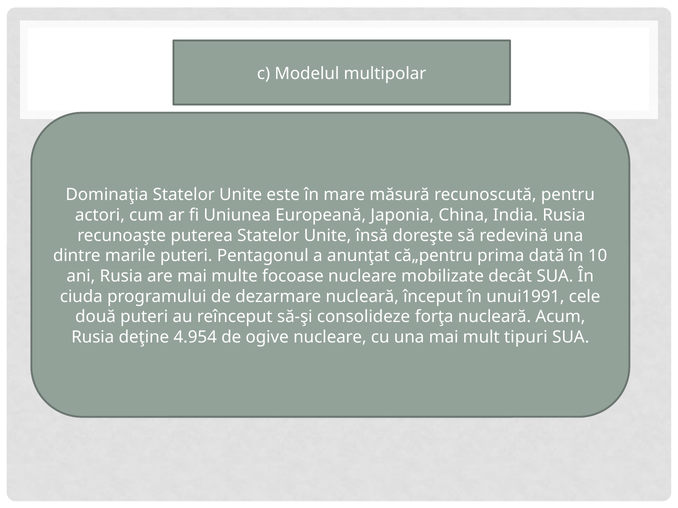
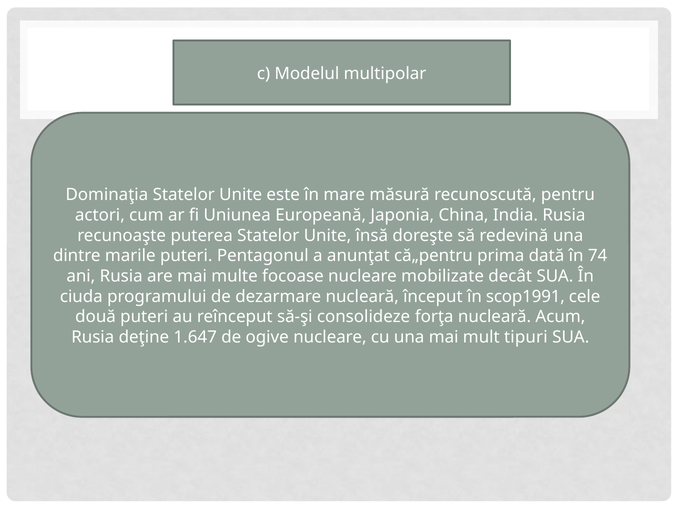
10: 10 -> 74
unui1991: unui1991 -> scop1991
4.954: 4.954 -> 1.647
